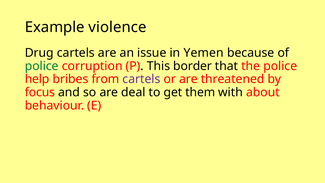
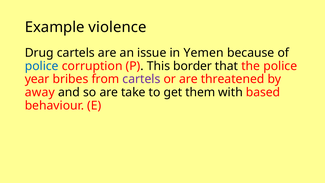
police at (42, 66) colour: green -> blue
help: help -> year
focus: focus -> away
deal: deal -> take
about: about -> based
